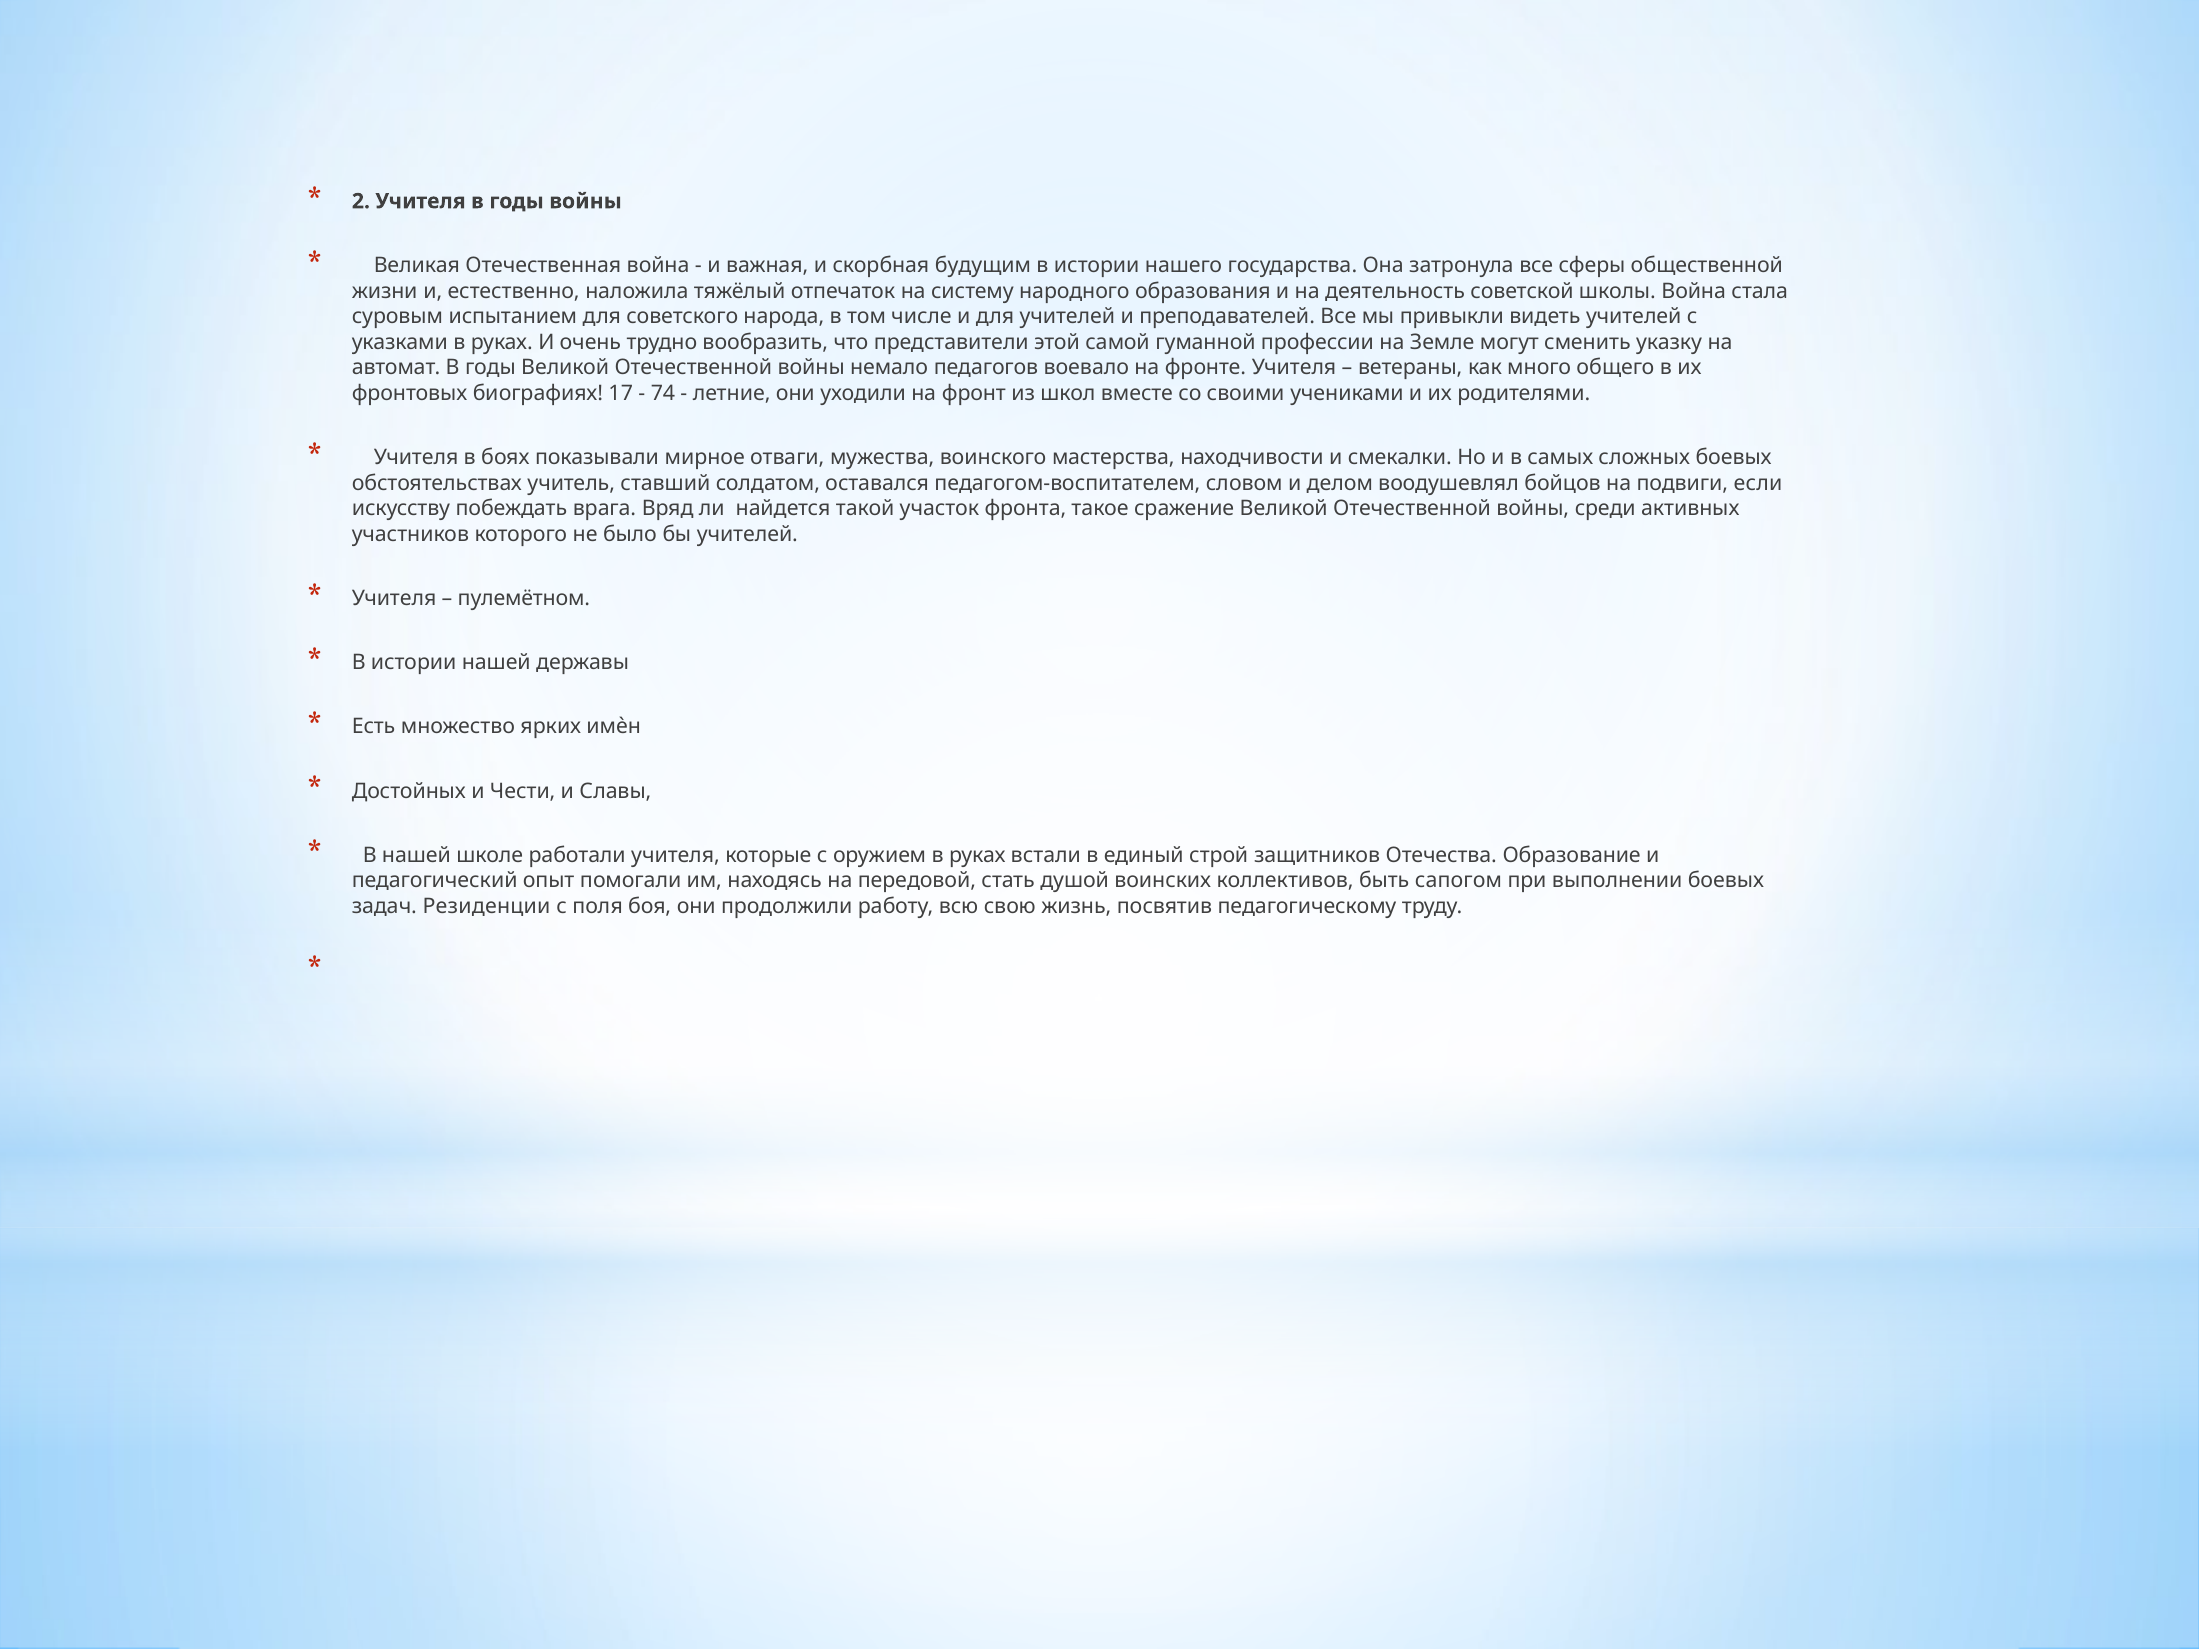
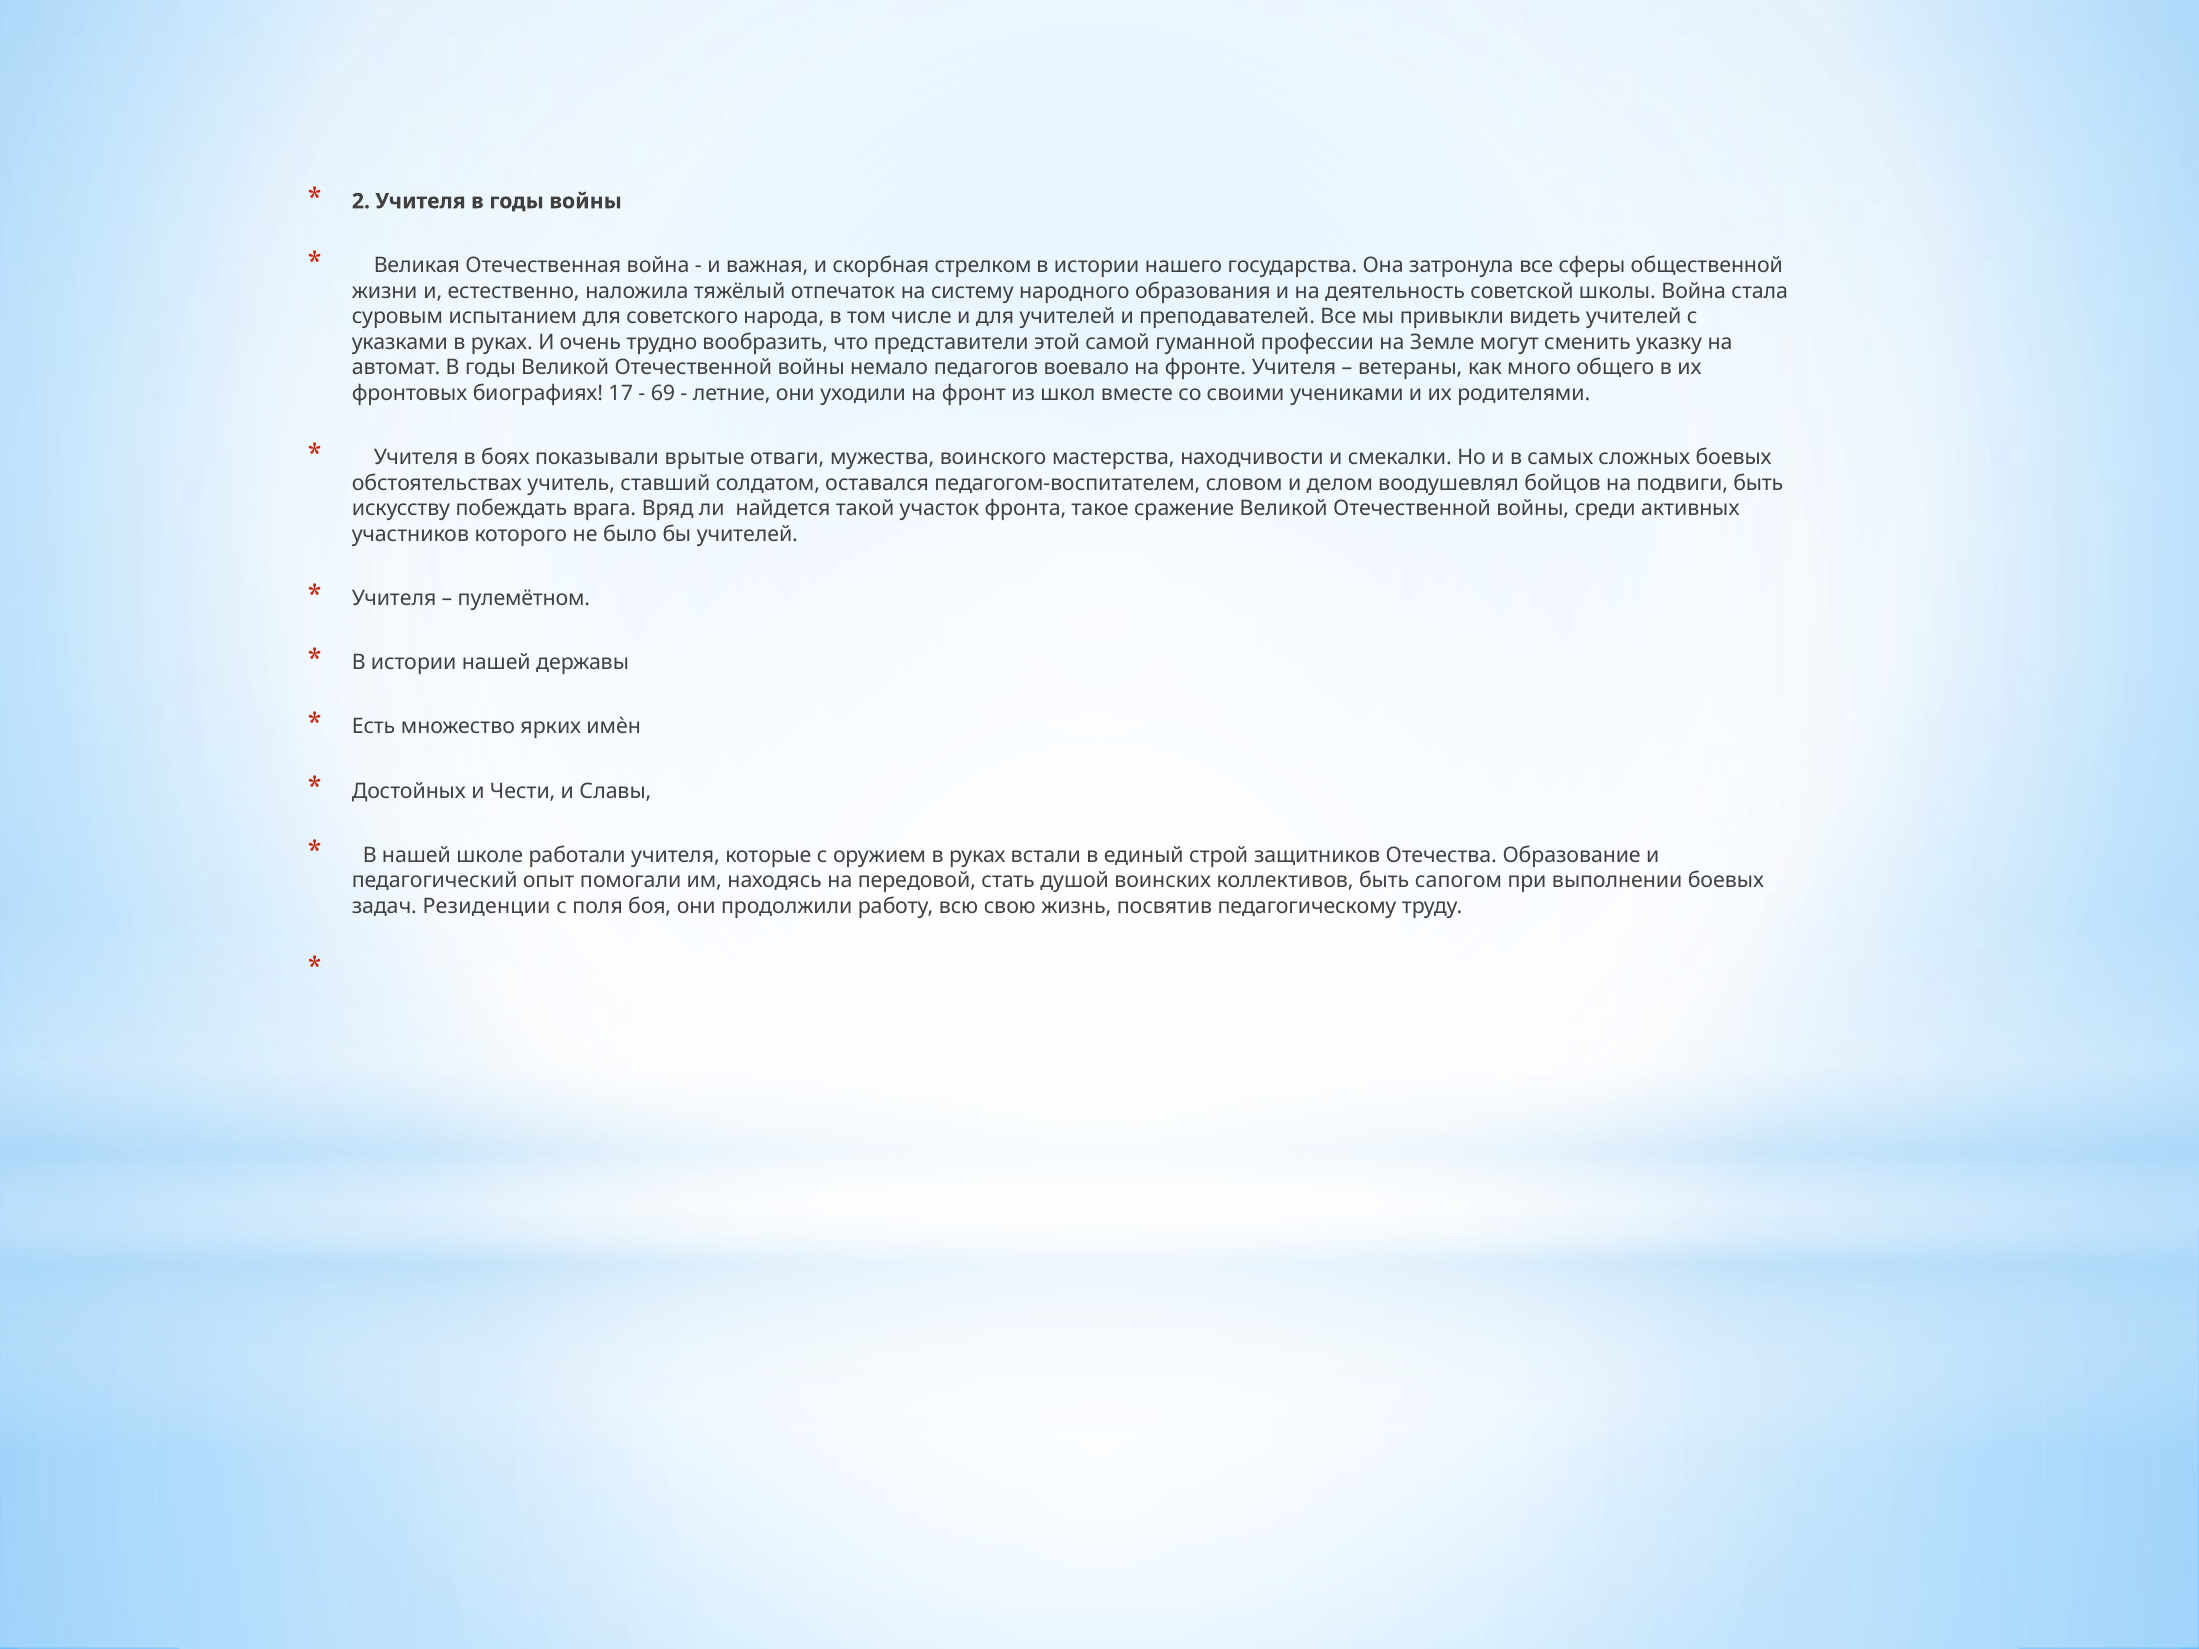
будущим: будущим -> стрелком
74: 74 -> 69
мирное: мирное -> врытые
подвиги если: если -> быть
